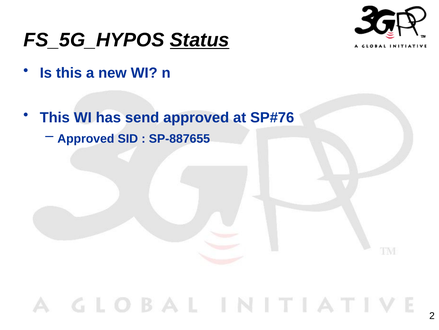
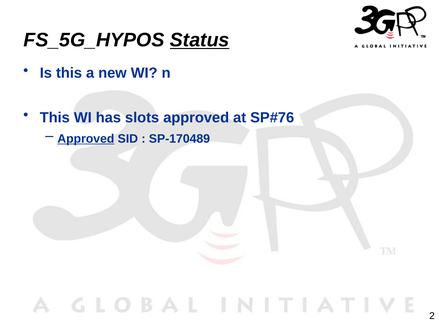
send: send -> slots
Approved at (86, 139) underline: none -> present
SP-887655: SP-887655 -> SP-170489
